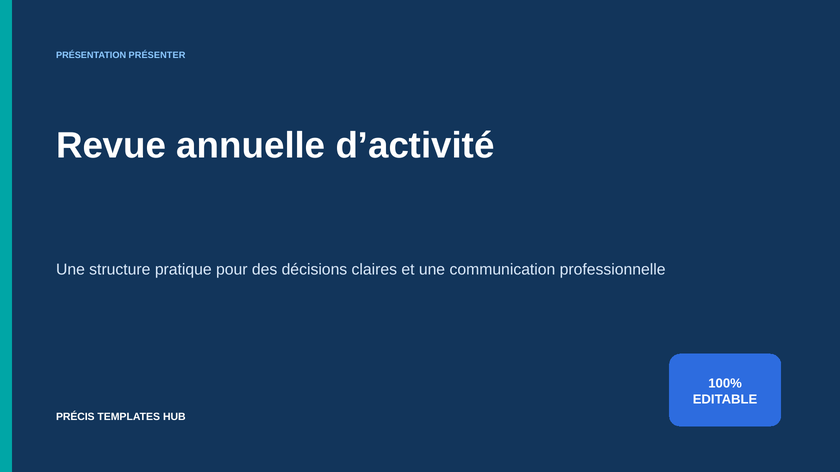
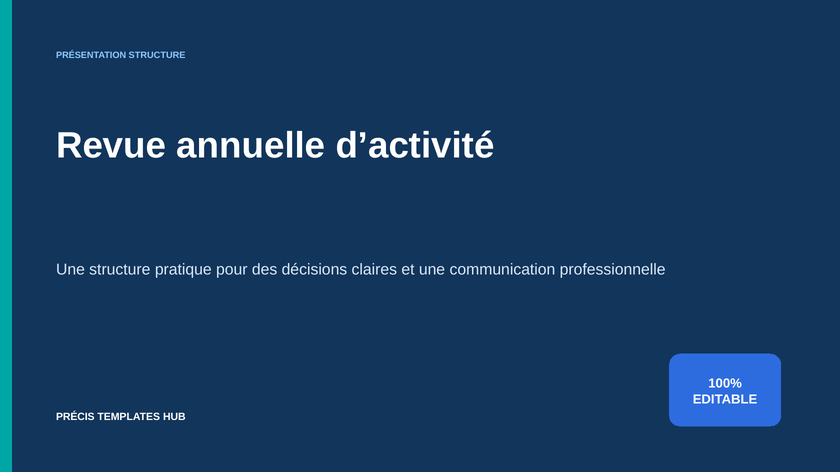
PRÉSENTATION PRÉSENTER: PRÉSENTER -> STRUCTURE
